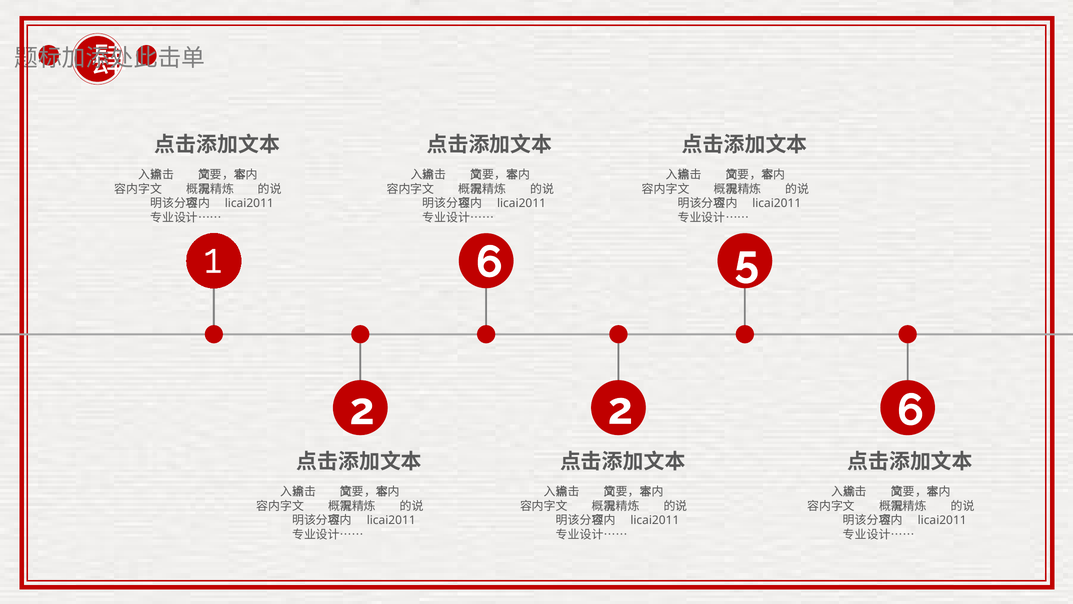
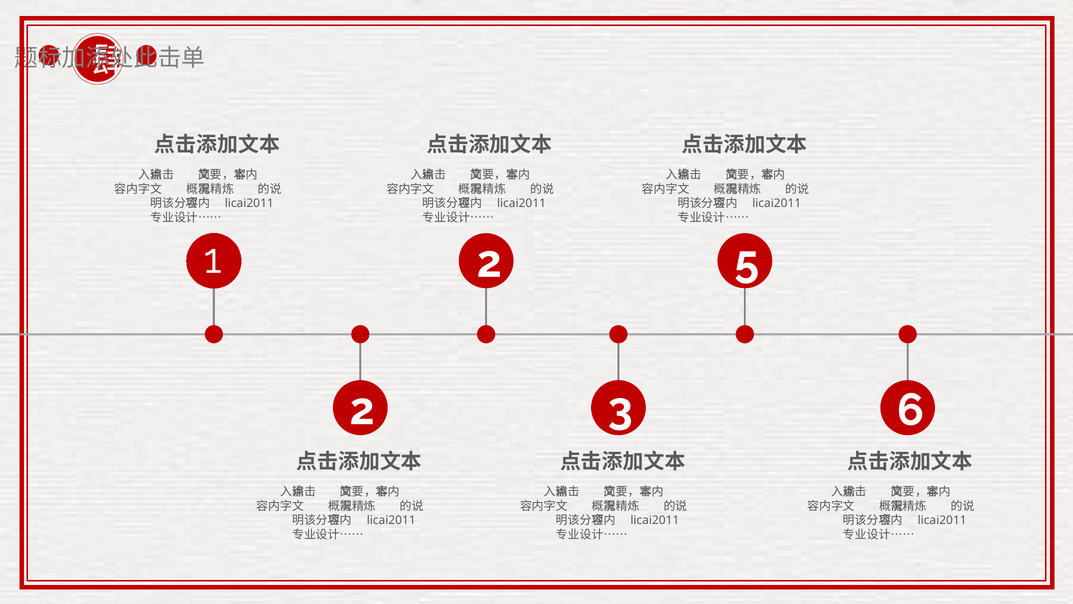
1 6: 6 -> 2
2 2: 2 -> 3
